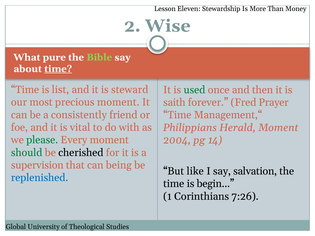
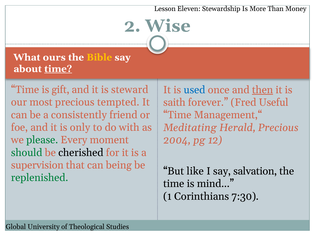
pure: pure -> ours
Bible colour: light green -> yellow
list: list -> gift
used colour: green -> blue
then underline: none -> present
precious moment: moment -> tempted
Prayer: Prayer -> Useful
vital: vital -> only
Philippians: Philippians -> Meditating
Herald Moment: Moment -> Precious
14: 14 -> 12
replenished colour: blue -> green
begin: begin -> mind
7:26: 7:26 -> 7:30
